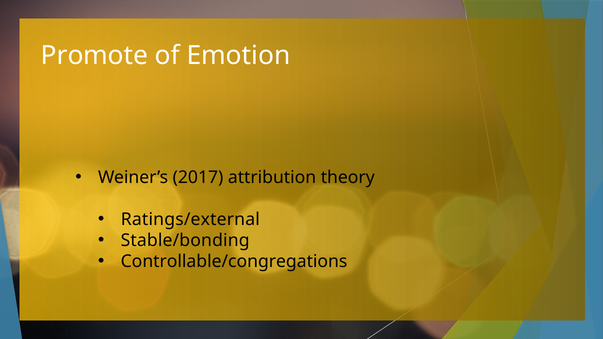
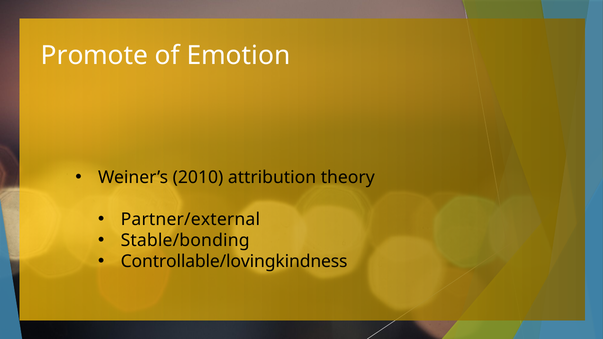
2017: 2017 -> 2010
Ratings/external: Ratings/external -> Partner/external
Controllable/congregations: Controllable/congregations -> Controllable/lovingkindness
